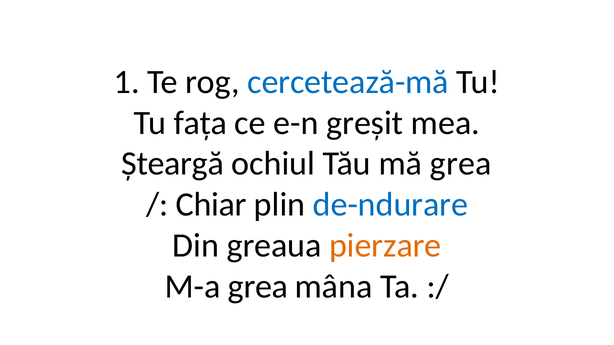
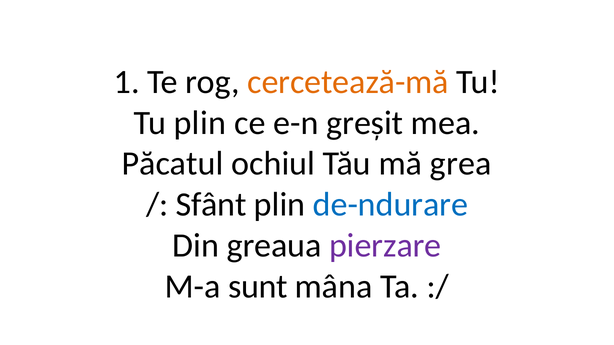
cercetează-mă colour: blue -> orange
Tu fața: fața -> plin
Șteargă: Șteargă -> Păcatul
Chiar: Chiar -> Sfânt
pierzare colour: orange -> purple
M-a grea: grea -> sunt
